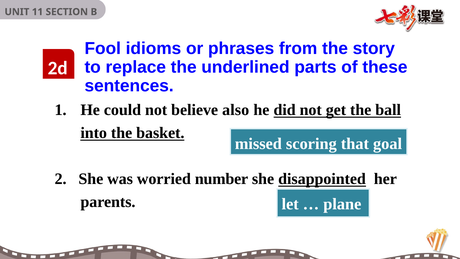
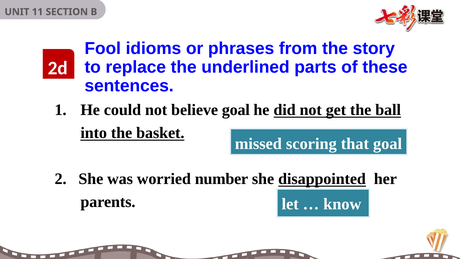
believe also: also -> goal
plane: plane -> know
